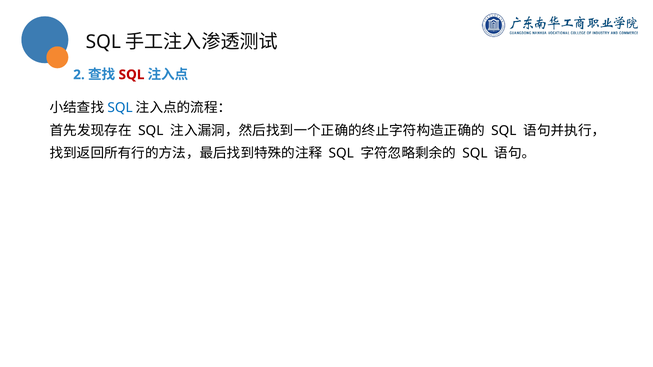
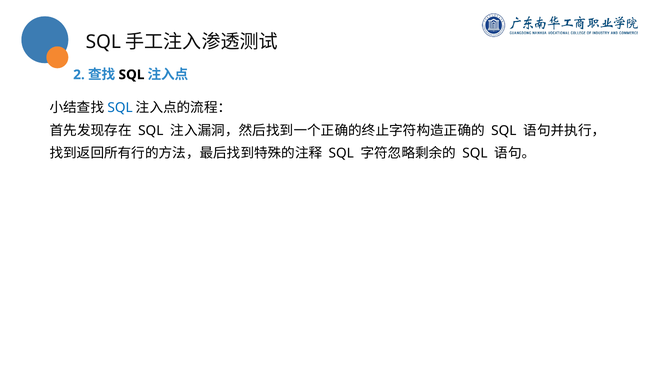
SQL at (131, 75) colour: red -> black
